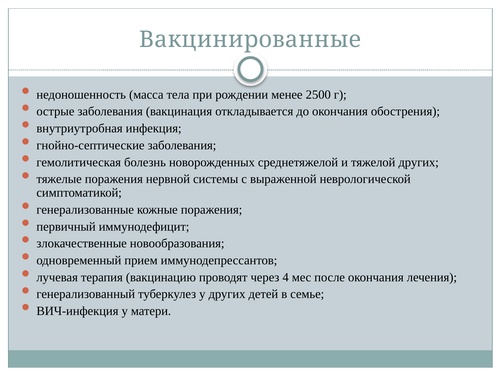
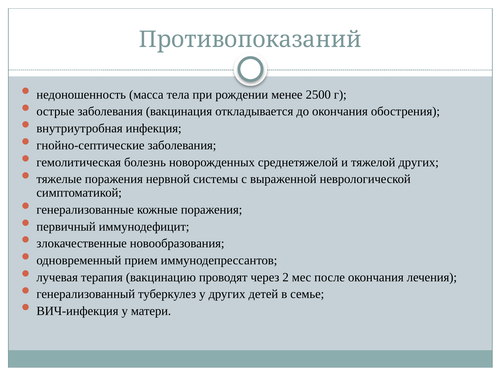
Вакцинированные: Вакцинированные -> Противопоказаний
4: 4 -> 2
